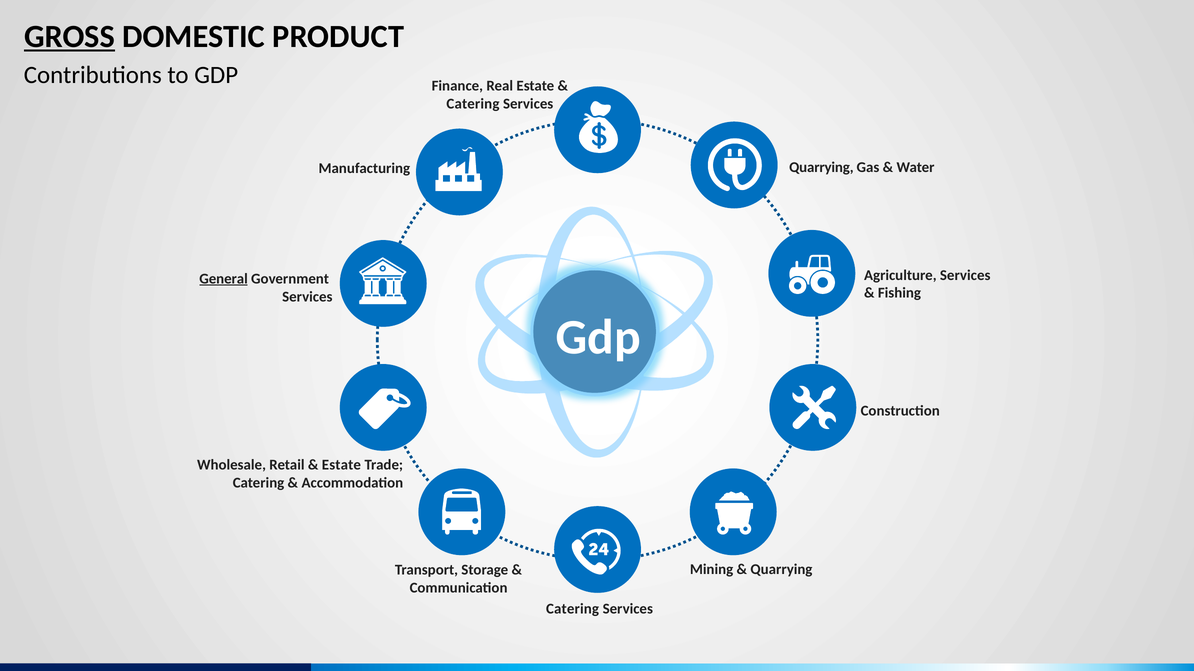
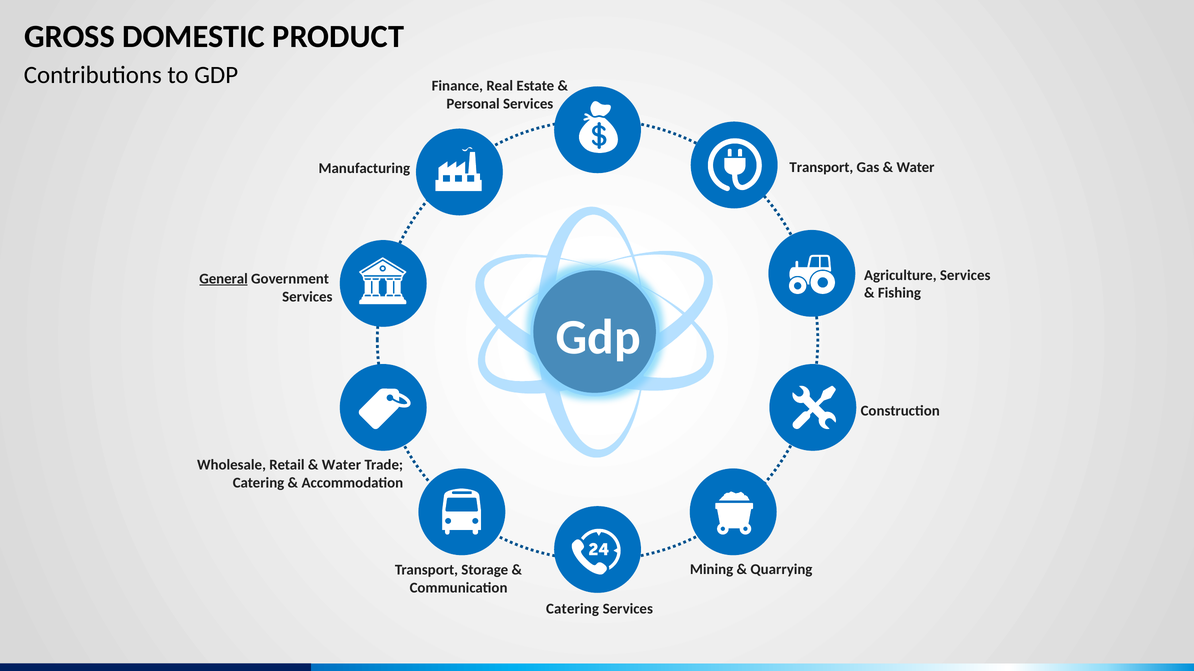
GROSS underline: present -> none
Catering at (473, 104): Catering -> Personal
Quarrying at (821, 168): Quarrying -> Transport
Estate at (341, 465): Estate -> Water
